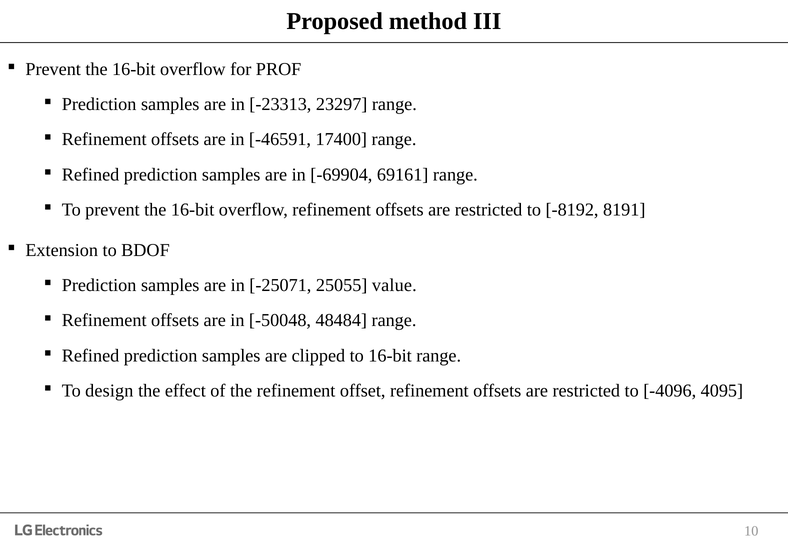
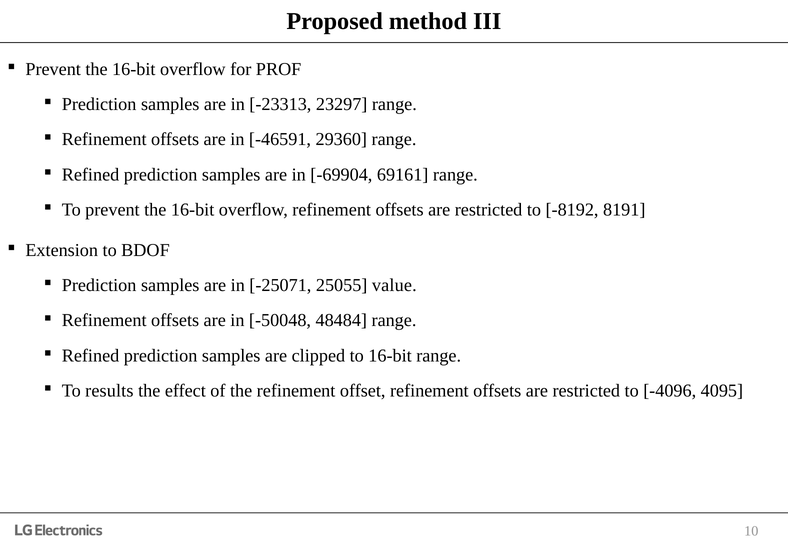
17400: 17400 -> 29360
design: design -> results
